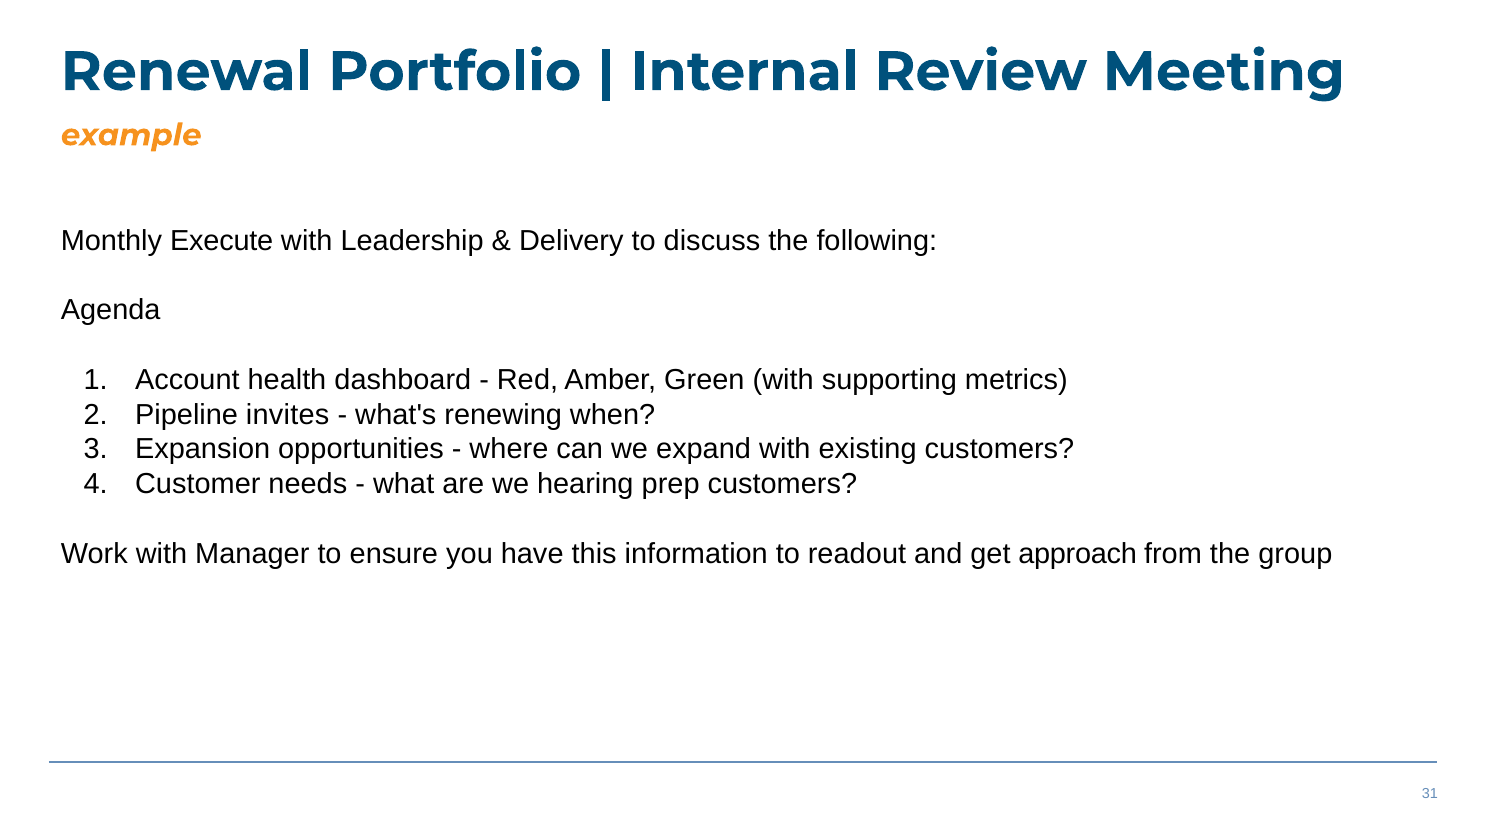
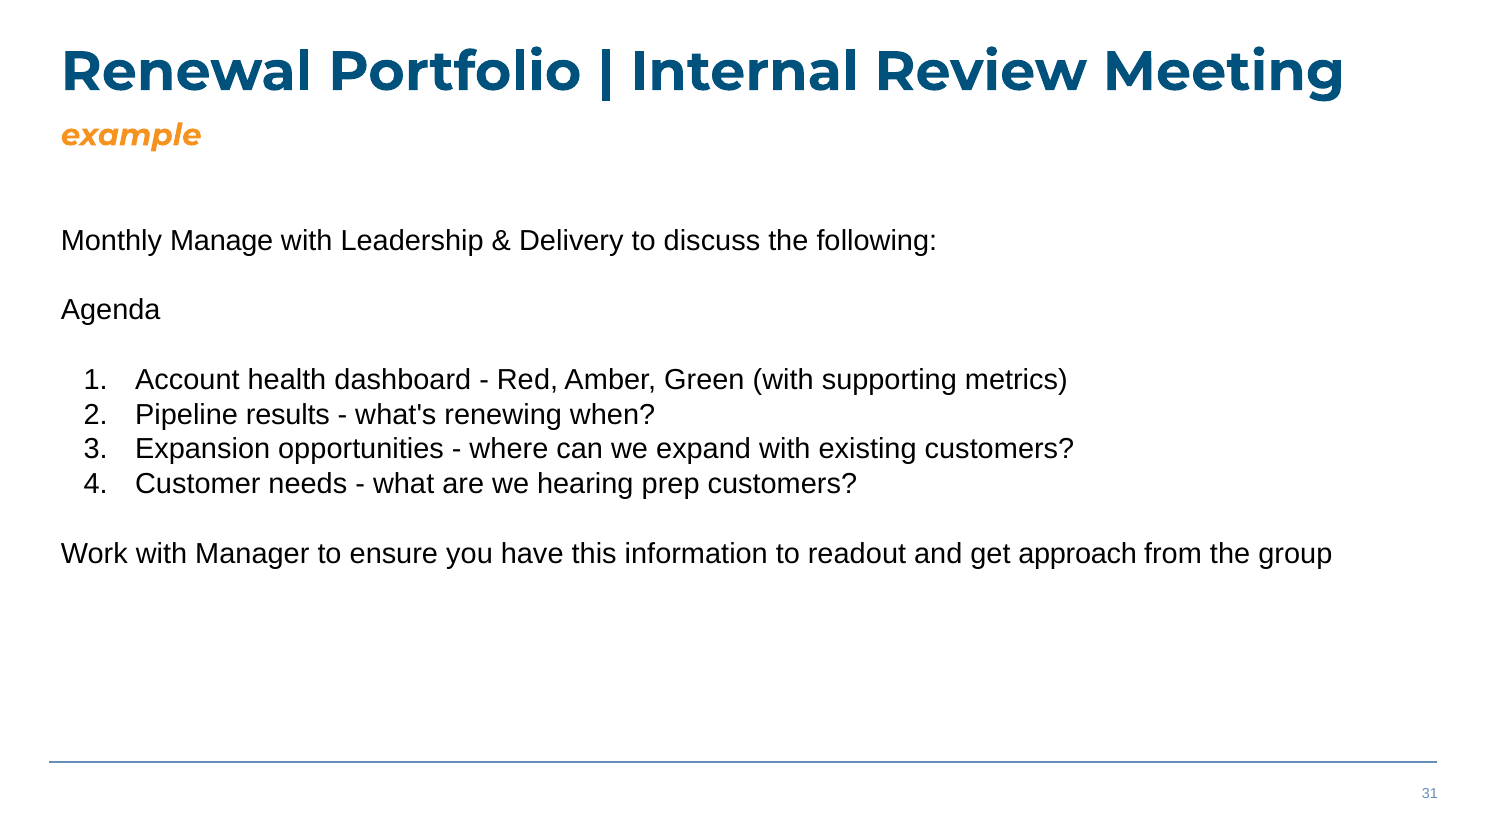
Execute: Execute -> Manage
invites: invites -> results
